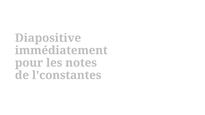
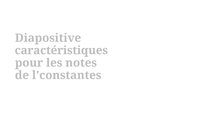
immédiatement: immédiatement -> caractéristiques
